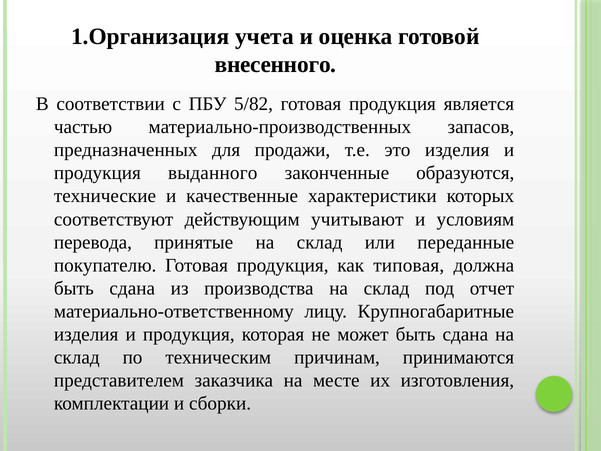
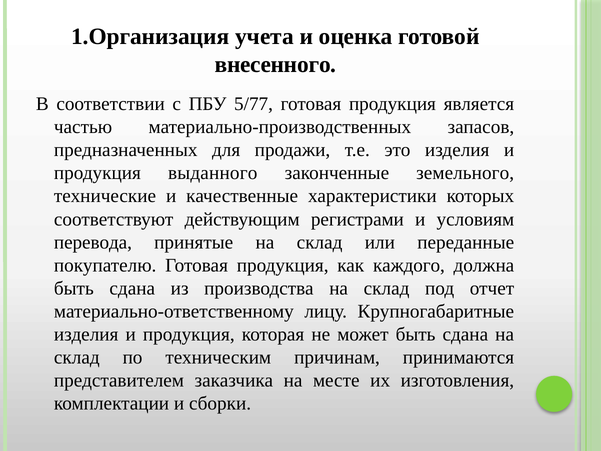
5/82: 5/82 -> 5/77
образуются: образуются -> земельного
учитывают: учитывают -> регистрами
типовая: типовая -> каждого
